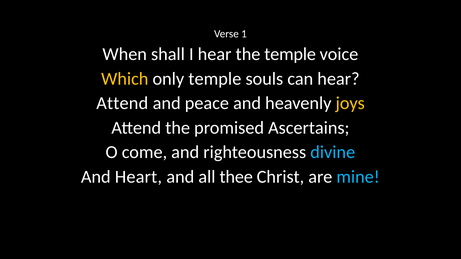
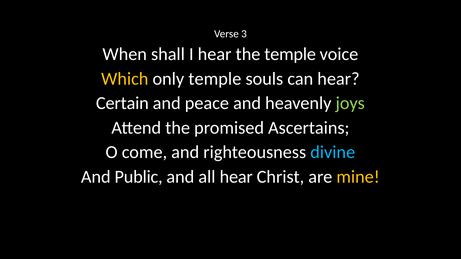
1: 1 -> 3
Attend at (122, 103): Attend -> Certain
joys colour: yellow -> light green
Heart: Heart -> Public
all thee: thee -> hear
mine colour: light blue -> yellow
